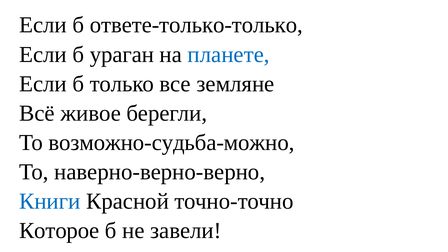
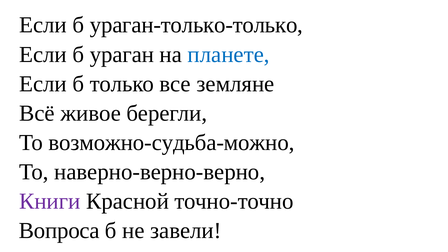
ответе-только-только: ответе-только-только -> ураган-только-только
Книги colour: blue -> purple
Которое: Которое -> Вопроса
